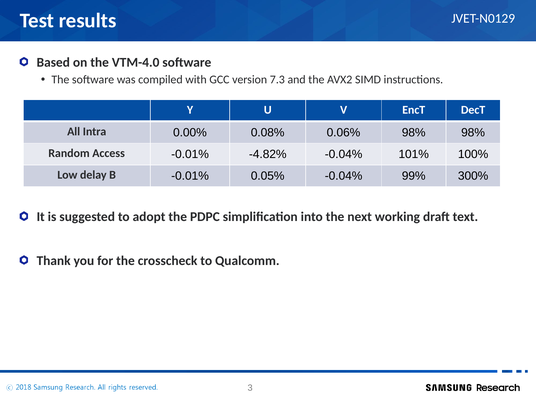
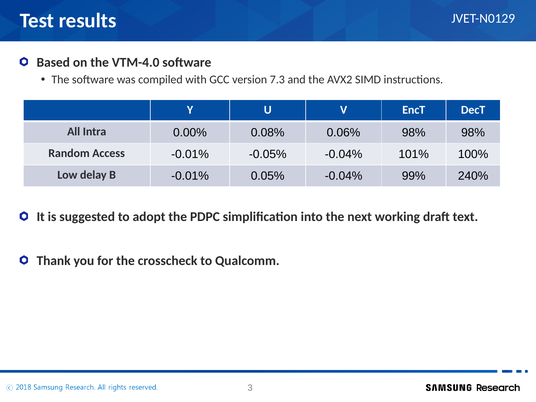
-4.82%: -4.82% -> -0.05%
300%: 300% -> 240%
